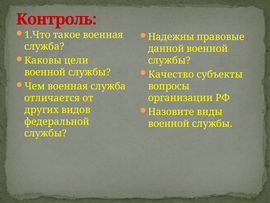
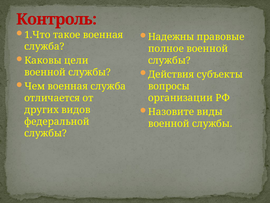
данной: данной -> полное
Качество: Качество -> Действия
